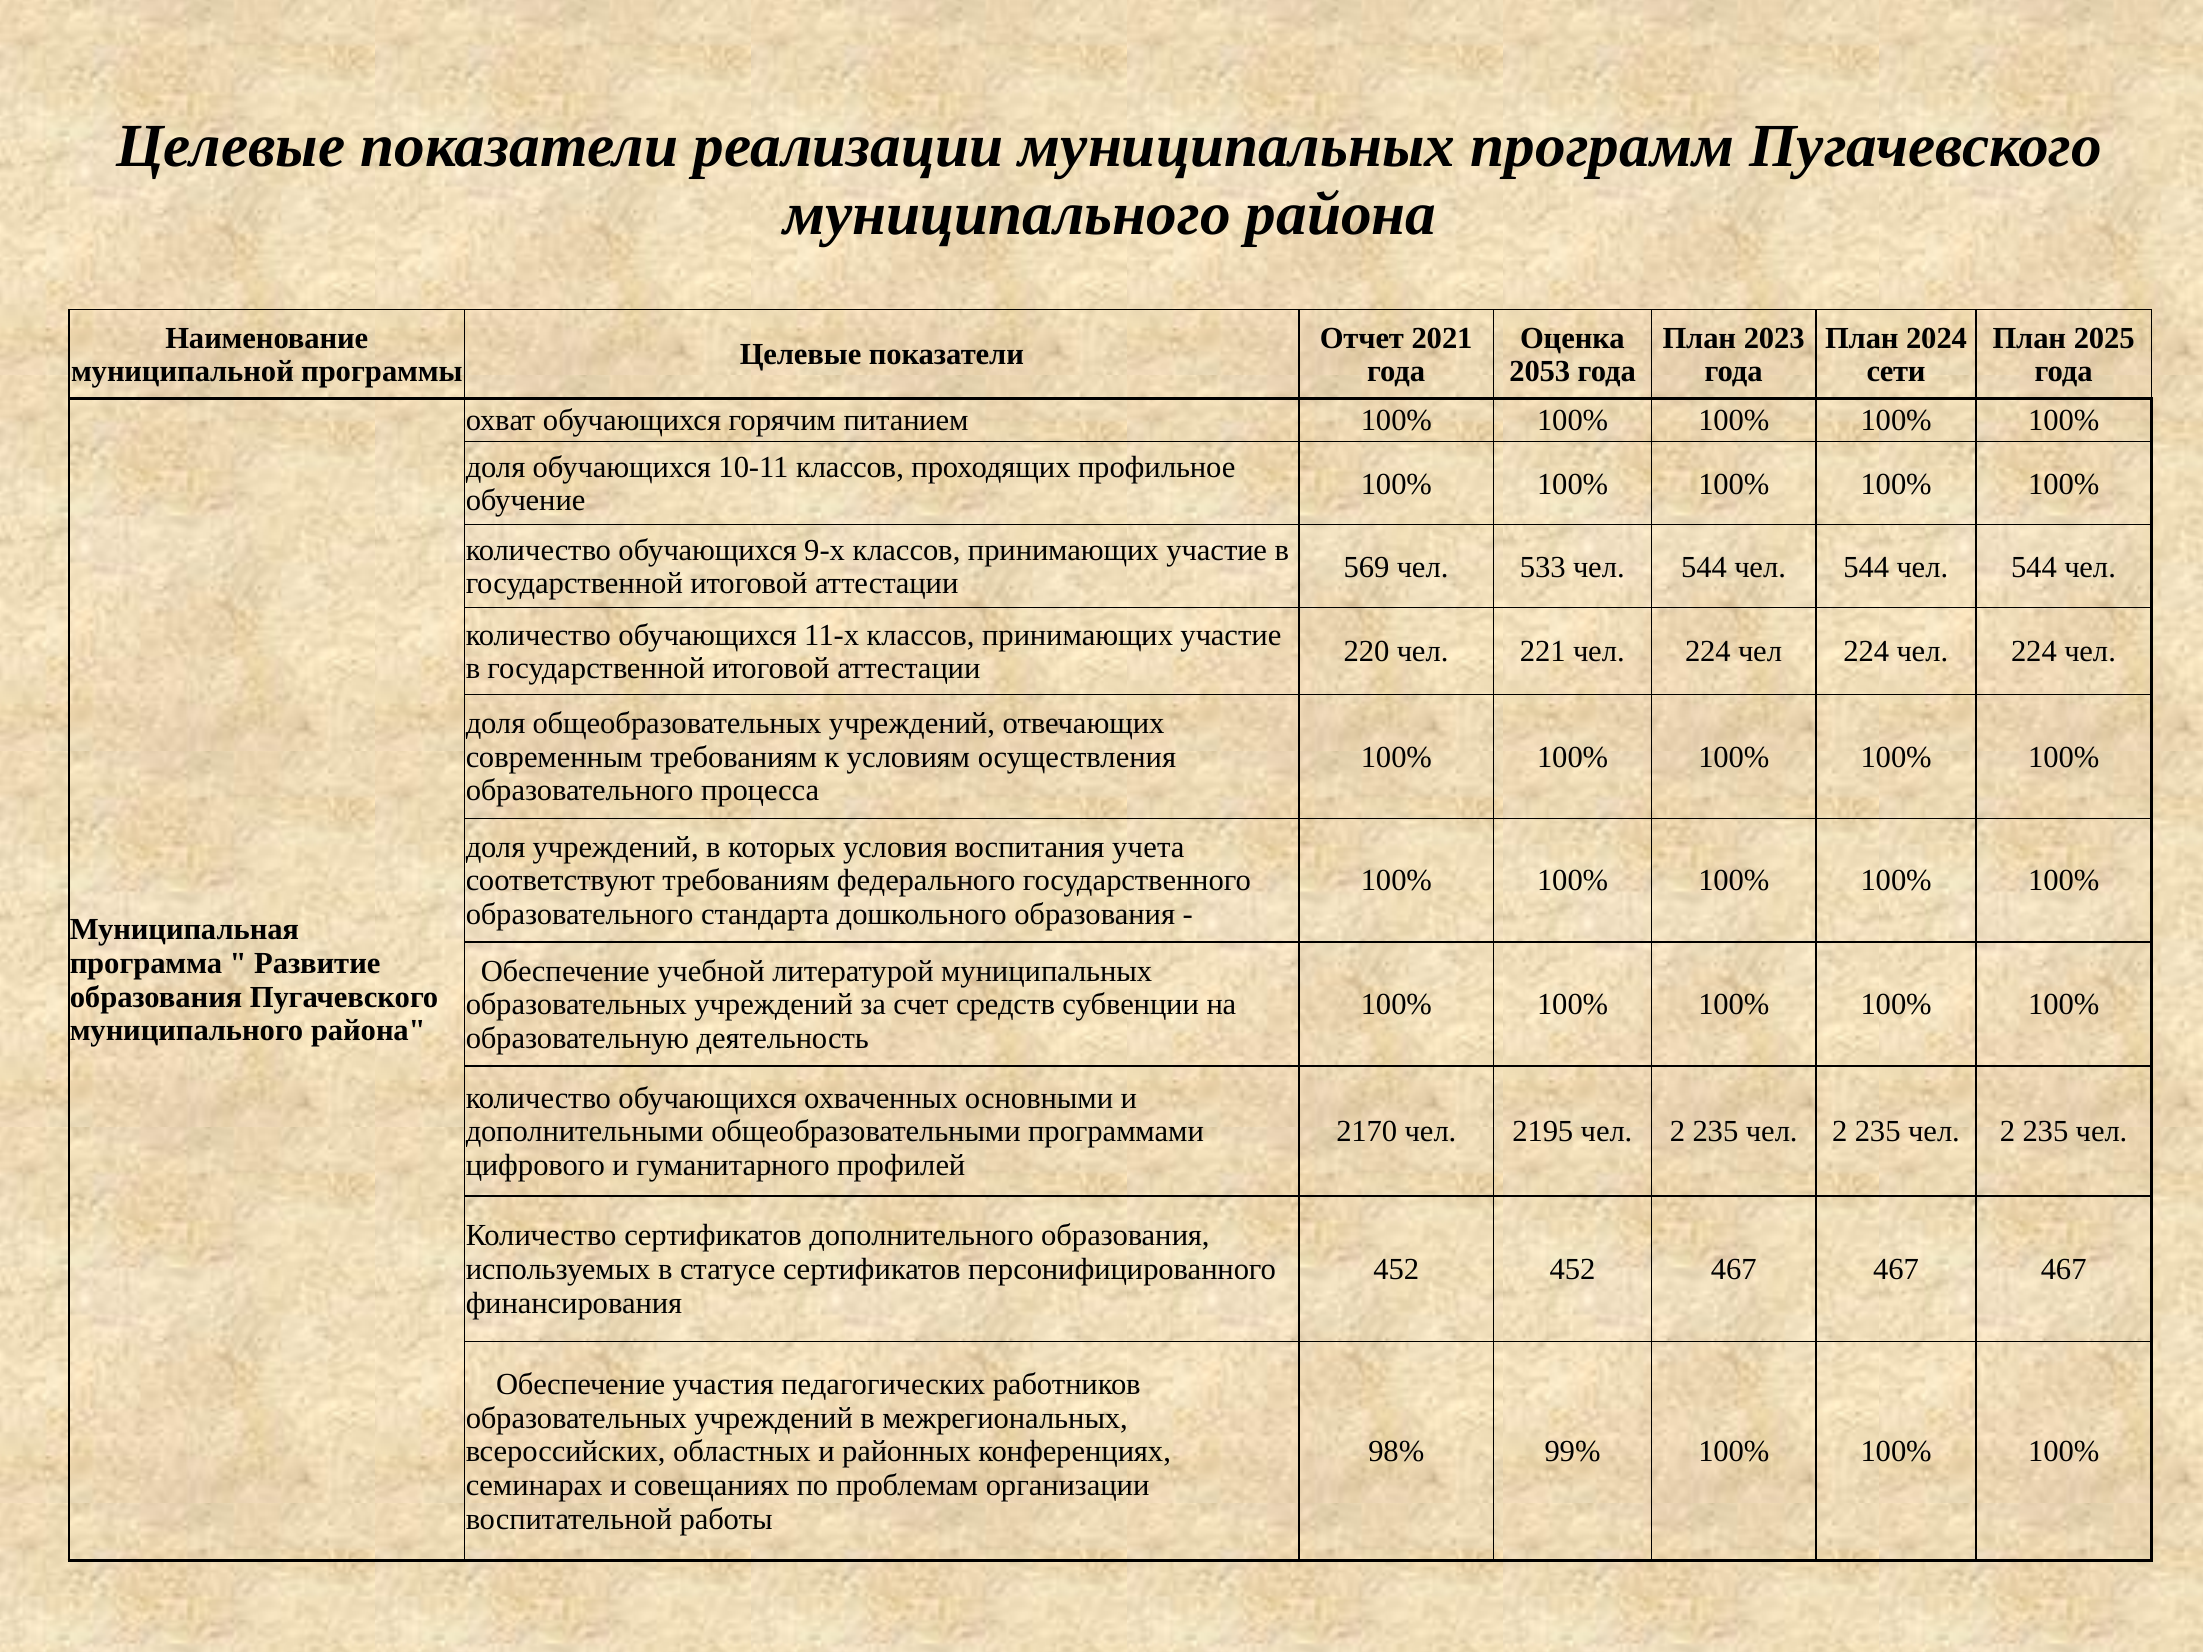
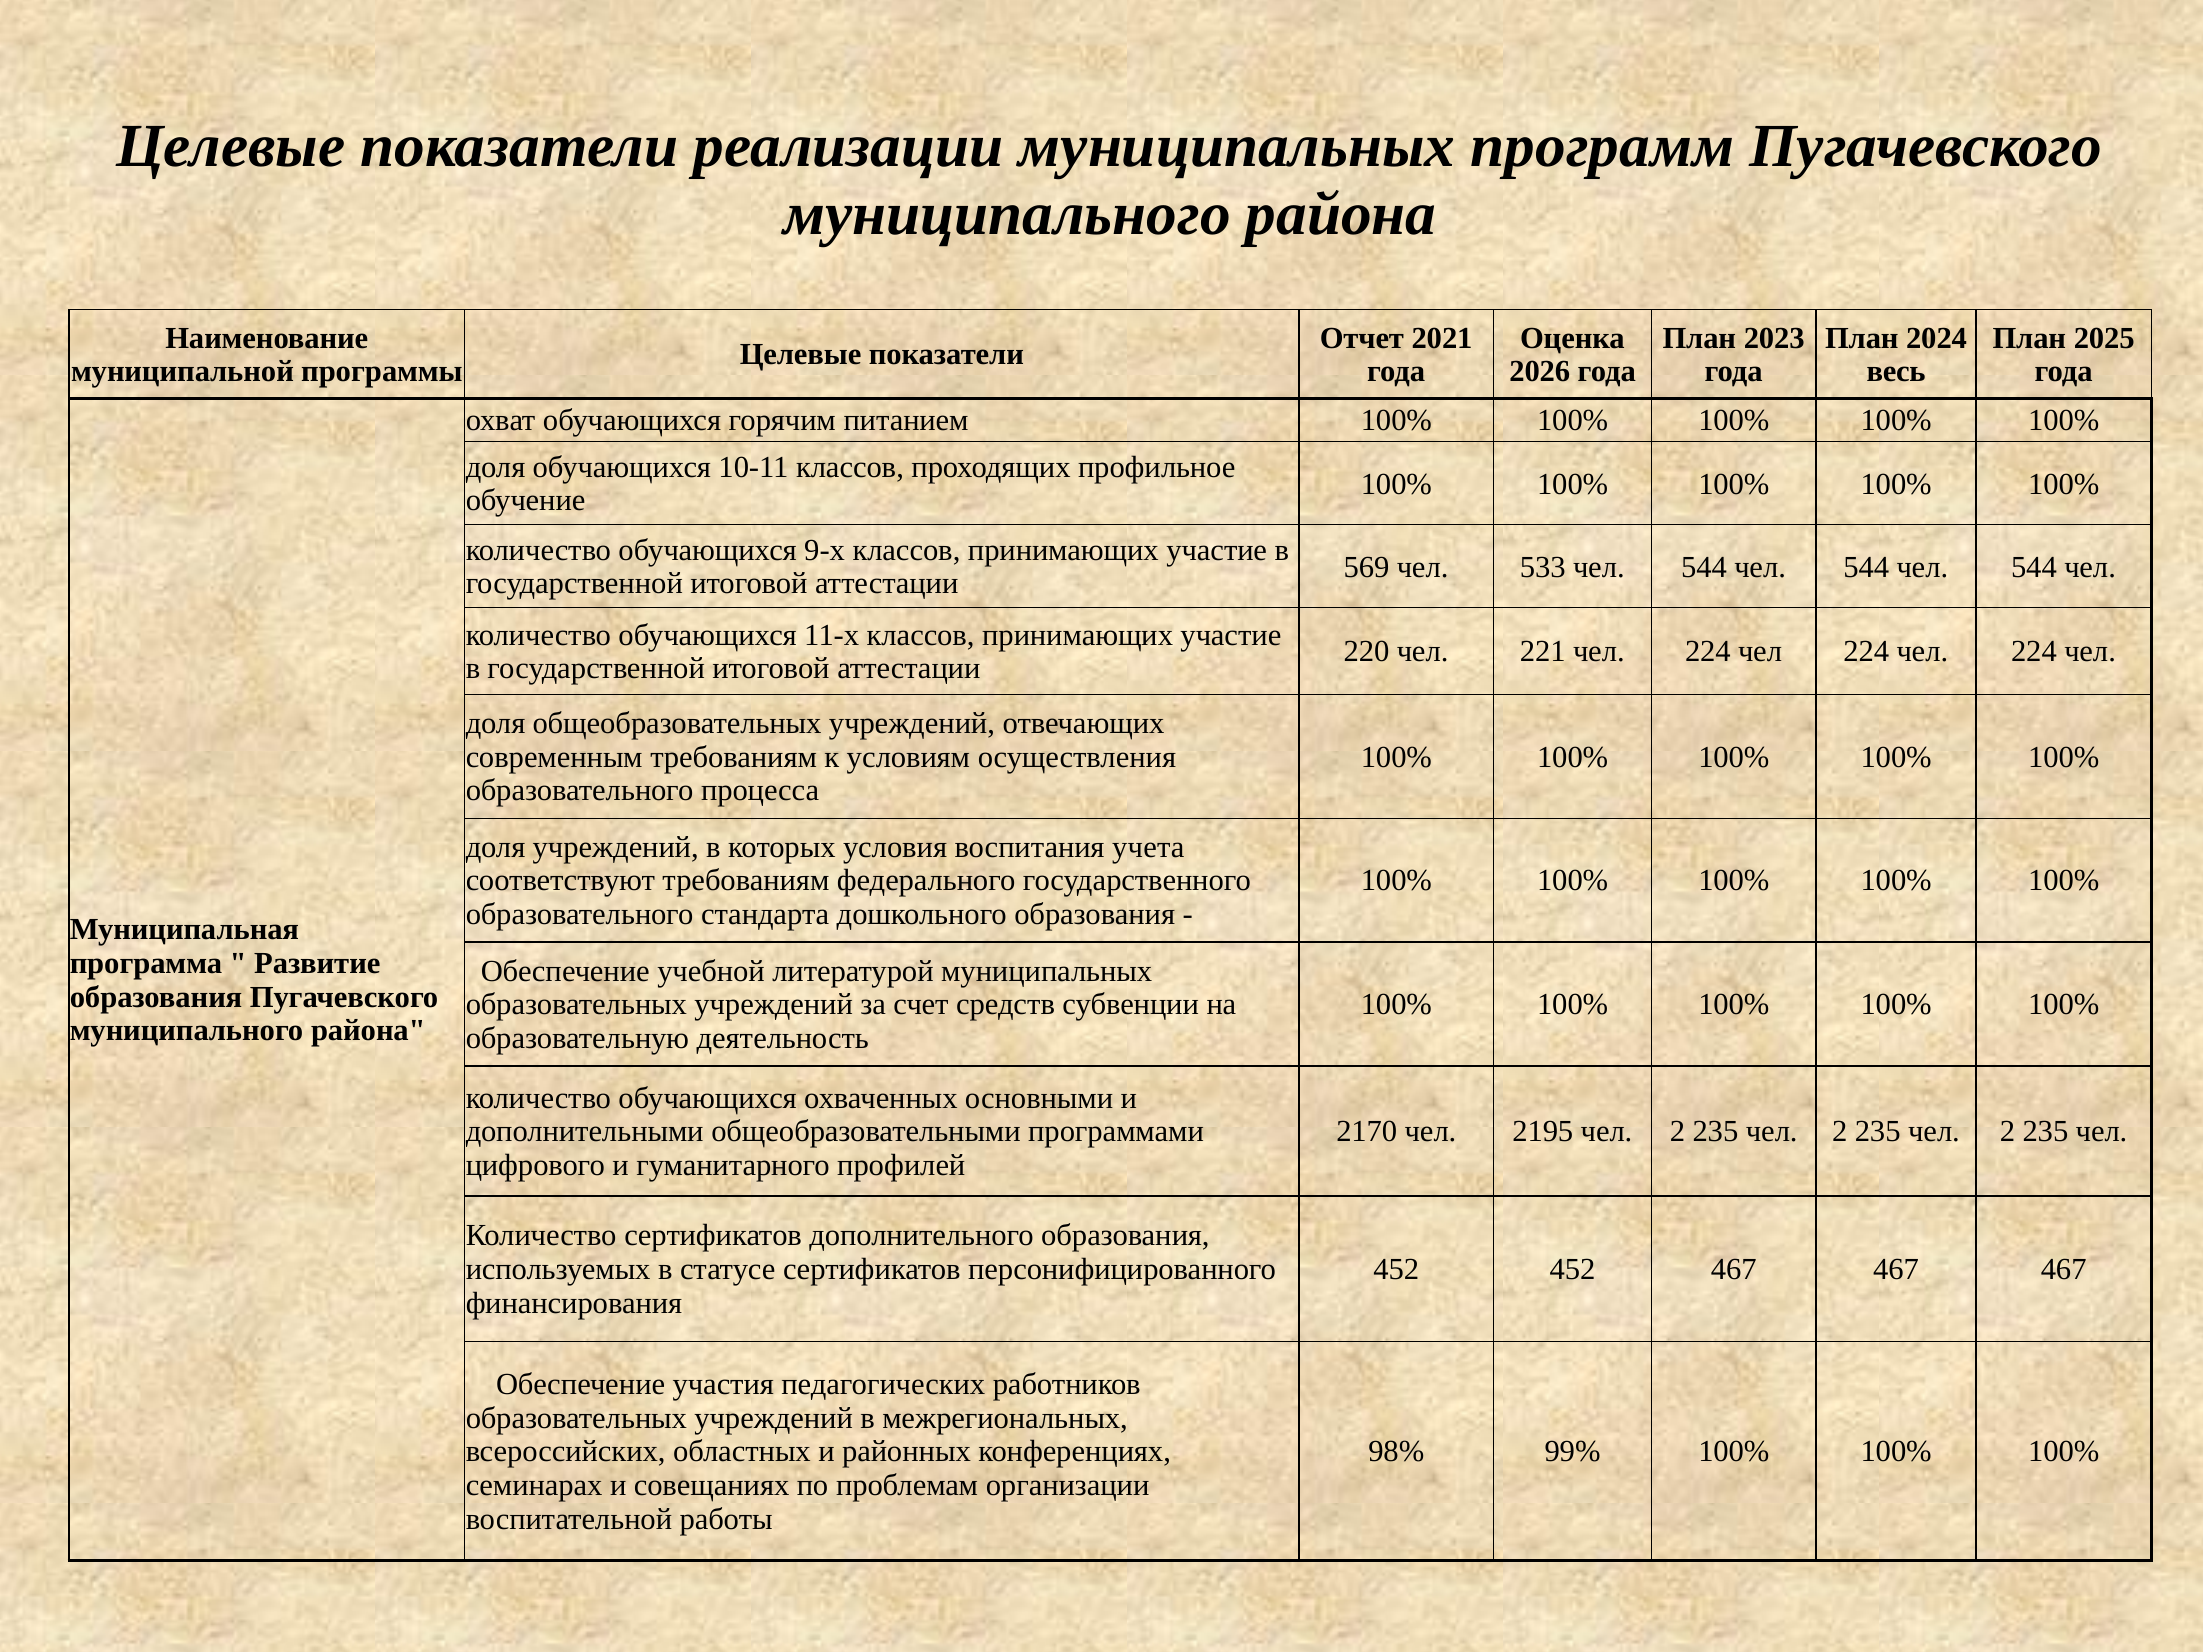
2053: 2053 -> 2026
сети: сети -> весь
